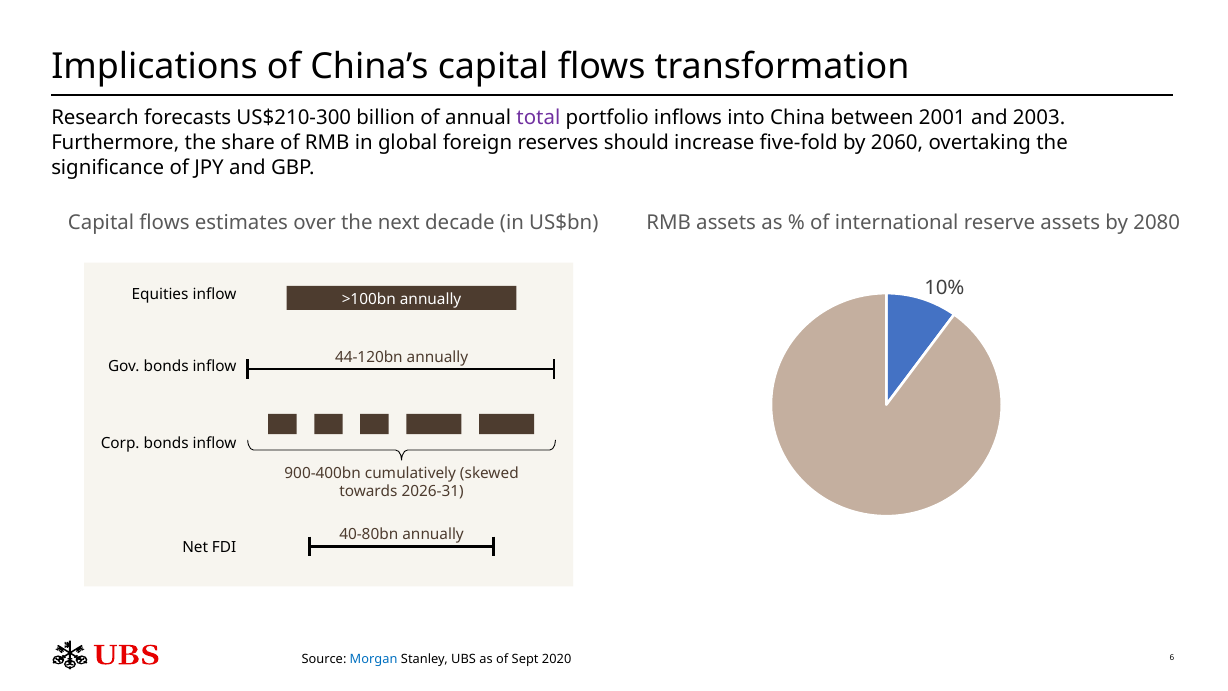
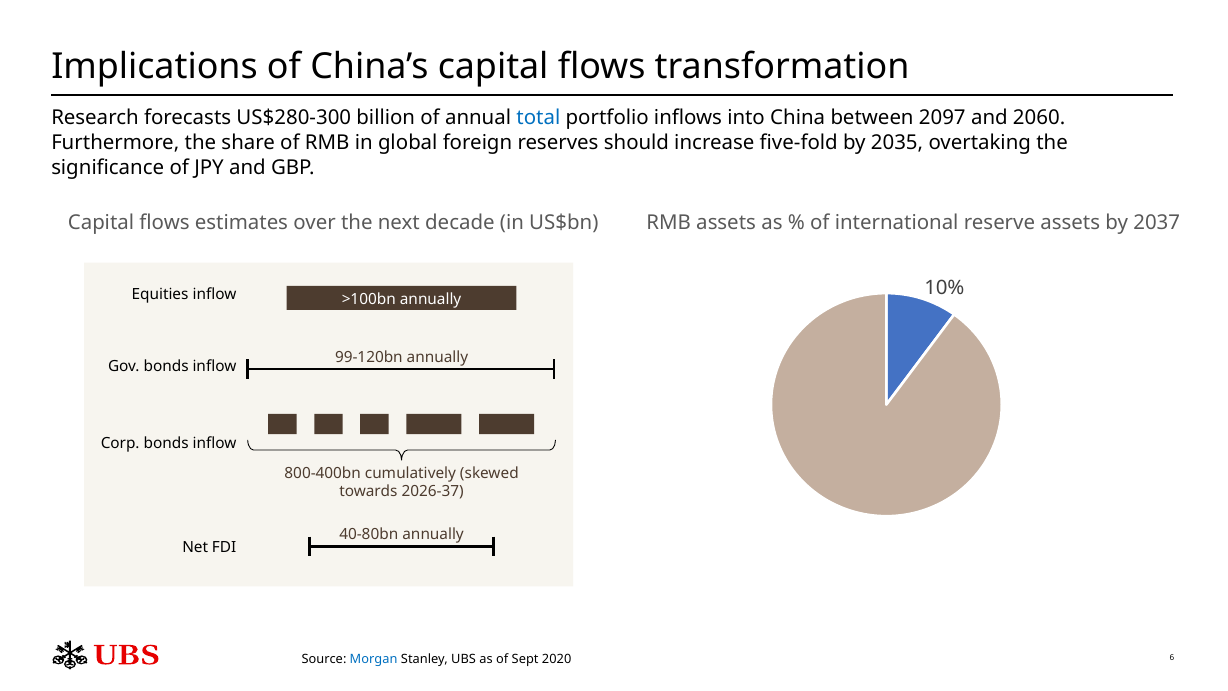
US$210-300: US$210-300 -> US$280-300
total colour: purple -> blue
2001: 2001 -> 2097
2003: 2003 -> 2060
2060: 2060 -> 2035
2080: 2080 -> 2037
44-120bn: 44-120bn -> 99-120bn
900-400bn: 900-400bn -> 800-400bn
2026-31: 2026-31 -> 2026-37
